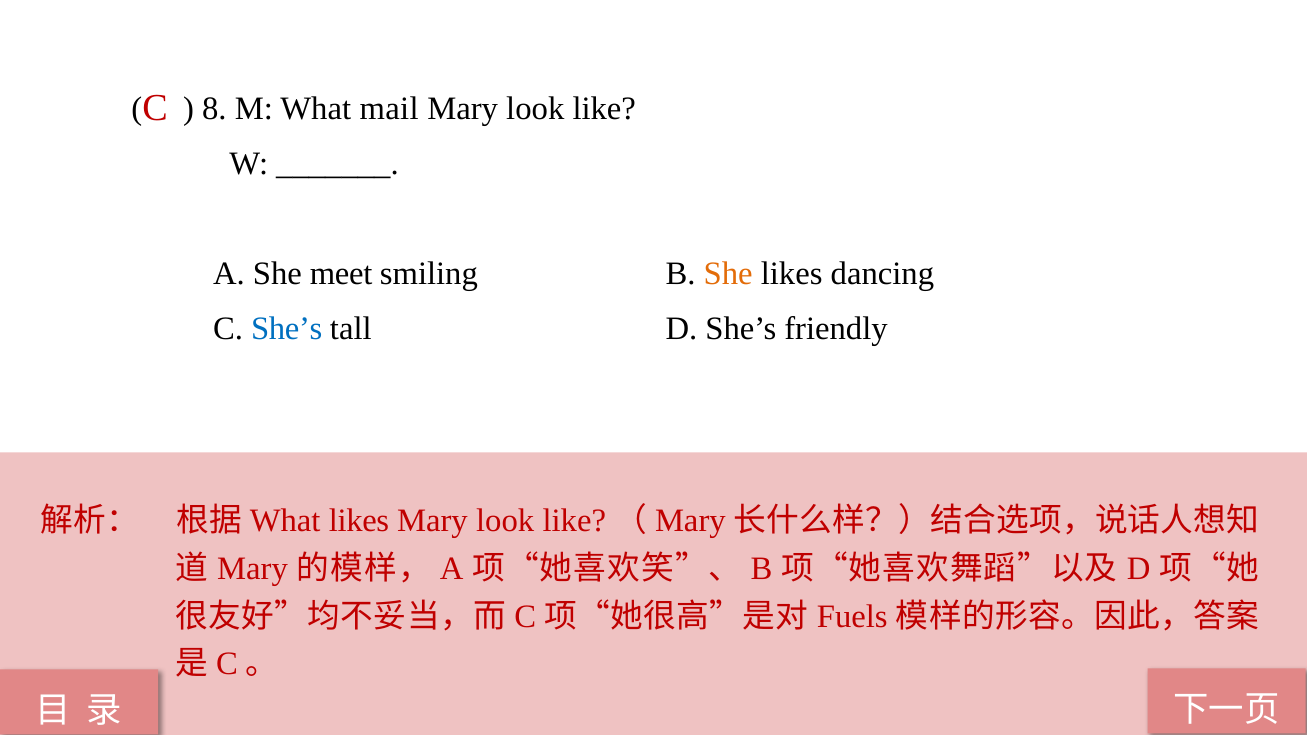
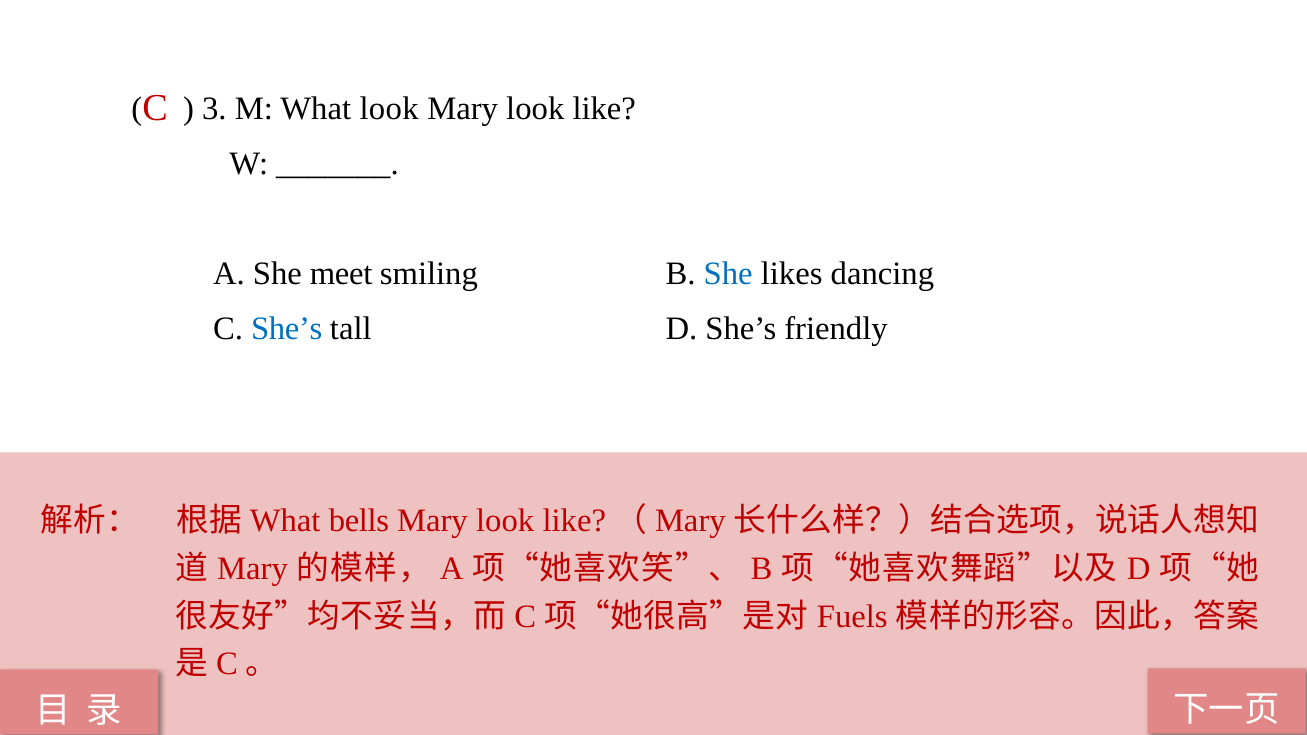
8: 8 -> 3
What mail: mail -> look
She at (728, 274) colour: orange -> blue
likes at (359, 521): likes -> bells
